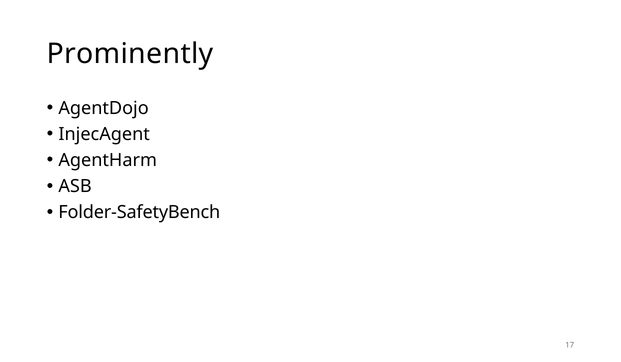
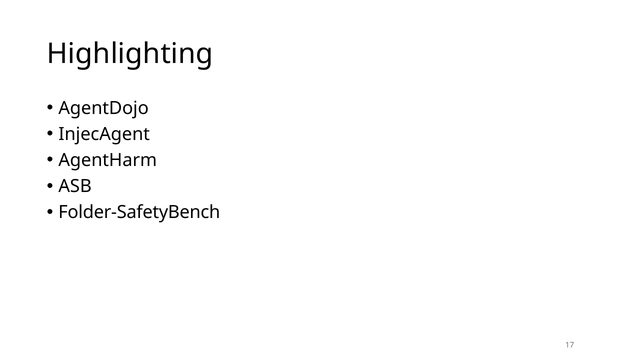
Prominently: Prominently -> Highlighting
